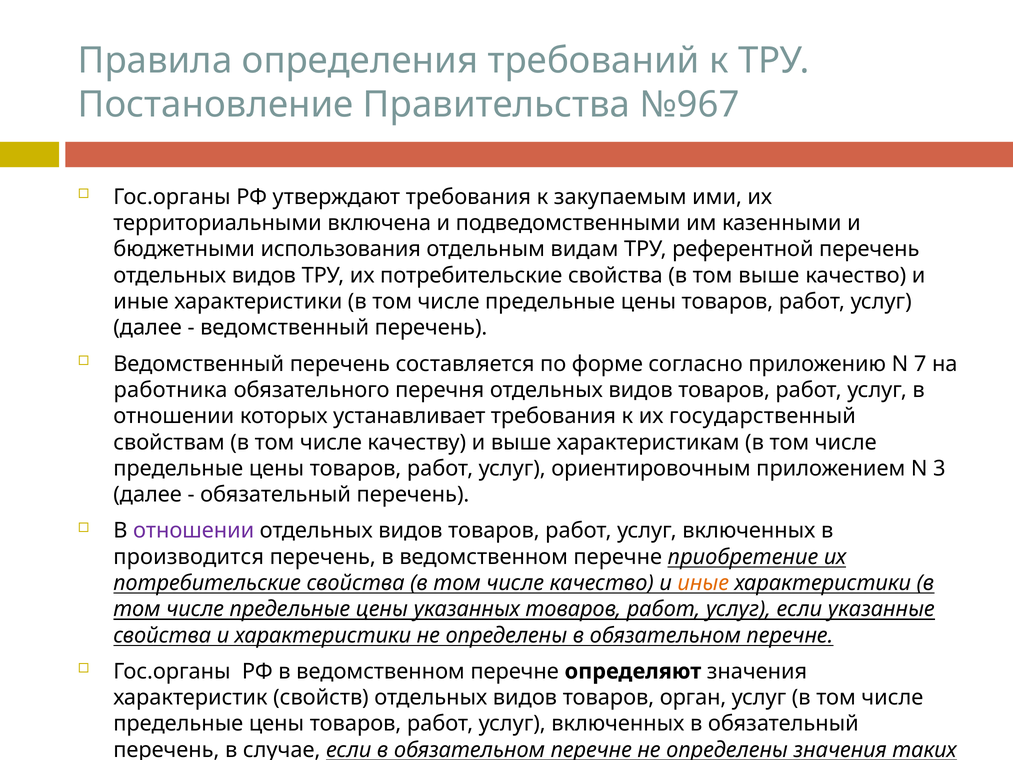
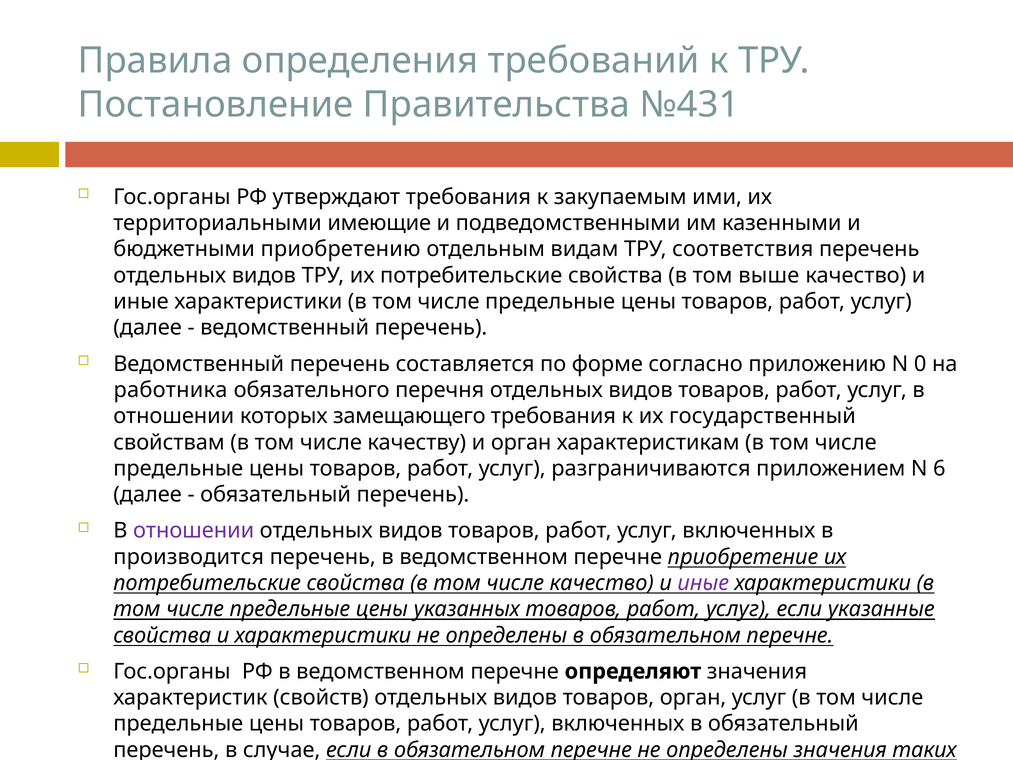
№967: №967 -> №431
включена: включена -> имеющие
использования: использования -> приобретению
референтной: референтной -> соответствия
7: 7 -> 0
устанавливает: устанавливает -> замещающего
и выше: выше -> орган
ориентировочным: ориентировочным -> разграничиваются
3: 3 -> 6
иные at (703, 583) colour: orange -> purple
